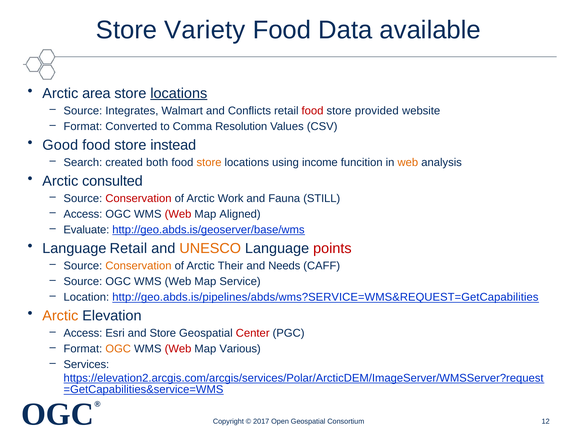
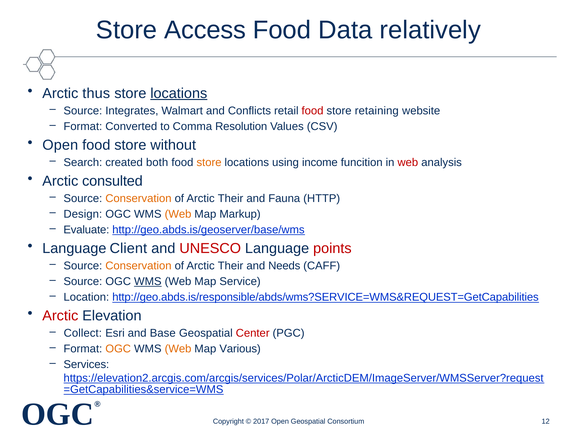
Variety: Variety -> Access
available: available -> relatively
area: area -> thus
provided: provided -> retaining
Good at (60, 145): Good -> Open
instead: instead -> without
web at (408, 162) colour: orange -> red
Conservation at (138, 198) colour: red -> orange
Work at (231, 198): Work -> Their
STILL: STILL -> HTTP
Access at (83, 214): Access -> Design
Web at (178, 214) colour: red -> orange
Aligned: Aligned -> Markup
Language Retail: Retail -> Client
UNESCO colour: orange -> red
WMS at (148, 281) underline: none -> present
http://geo.abds.is/pipelines/abds/wms?SERVICE=WMS&REQUEST=GetCapabilities: http://geo.abds.is/pipelines/abds/wms?SERVICE=WMS&REQUEST=GetCapabilities -> http://geo.abds.is/responsible/abds/wms?SERVICE=WMS&REQUEST=GetCapabilities
Arctic at (60, 316) colour: orange -> red
Access at (83, 333): Access -> Collect
and Store: Store -> Base
Web at (178, 349) colour: red -> orange
